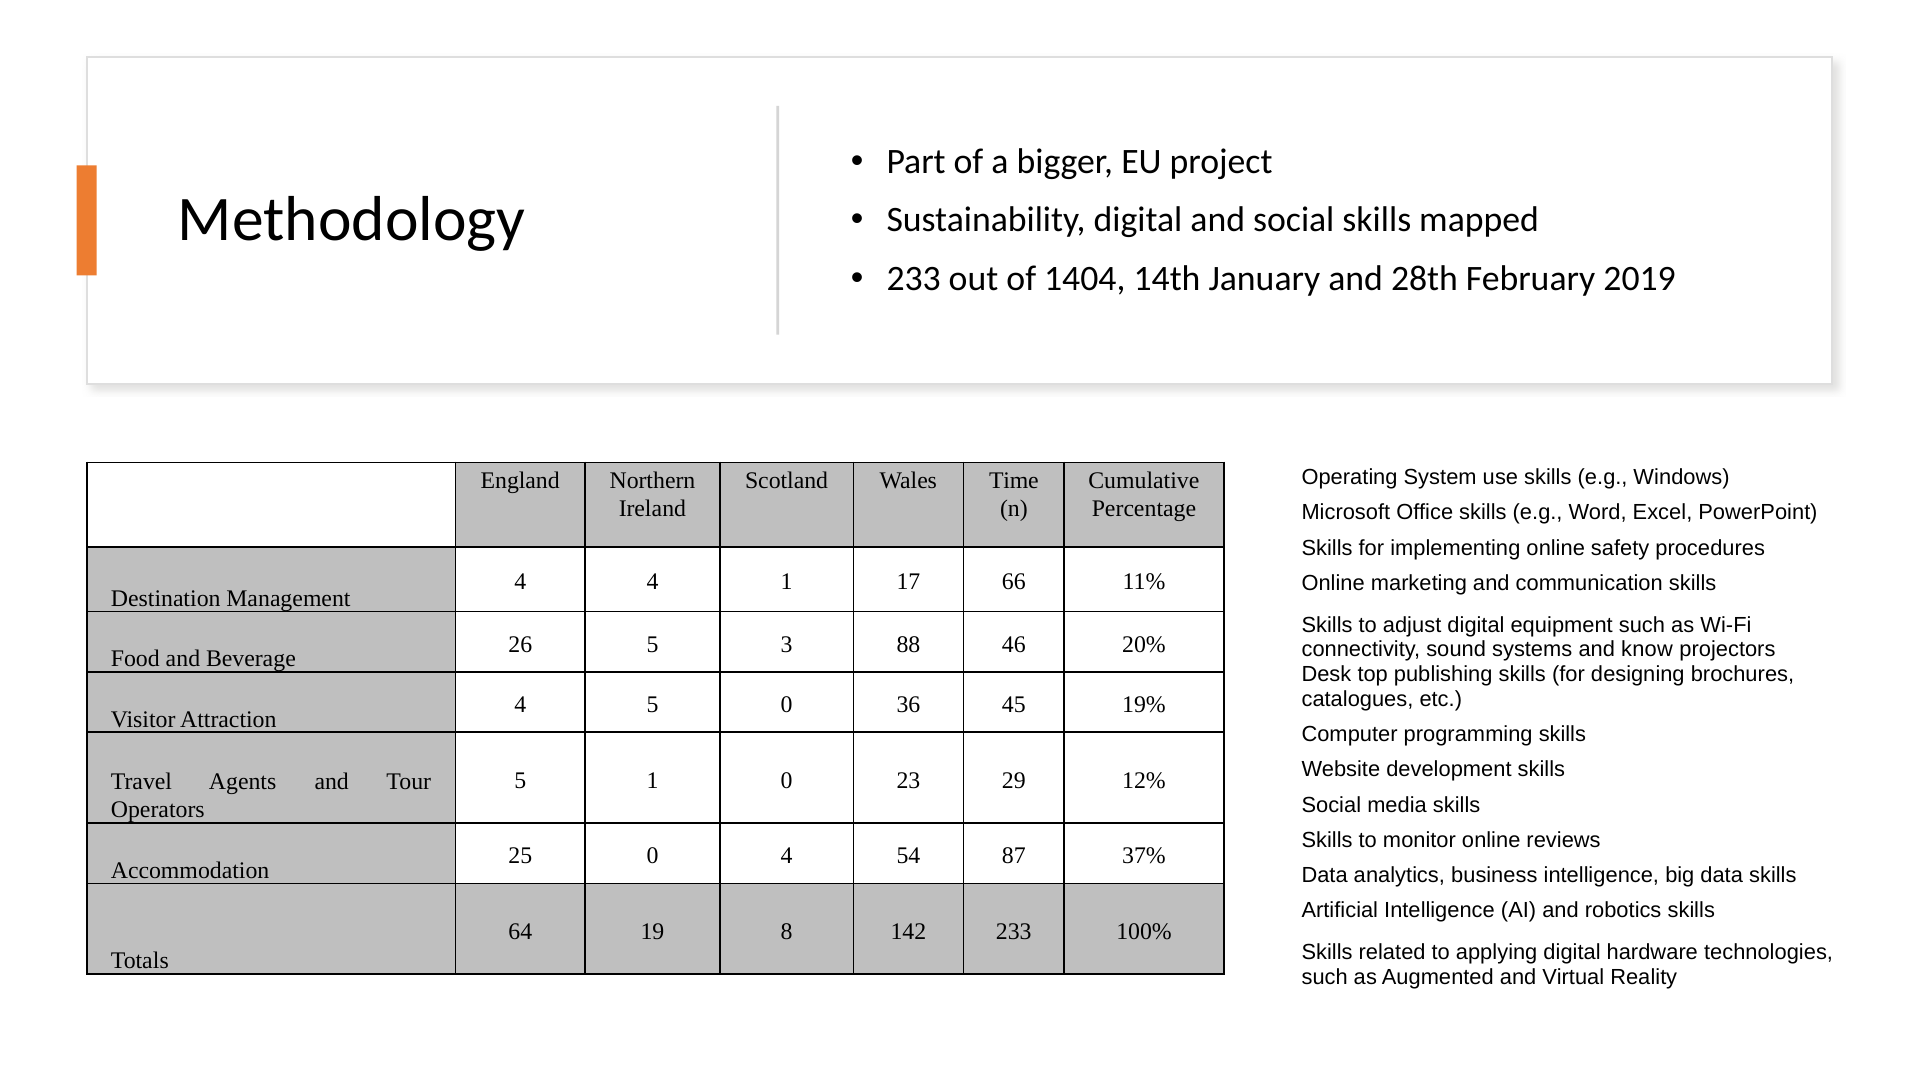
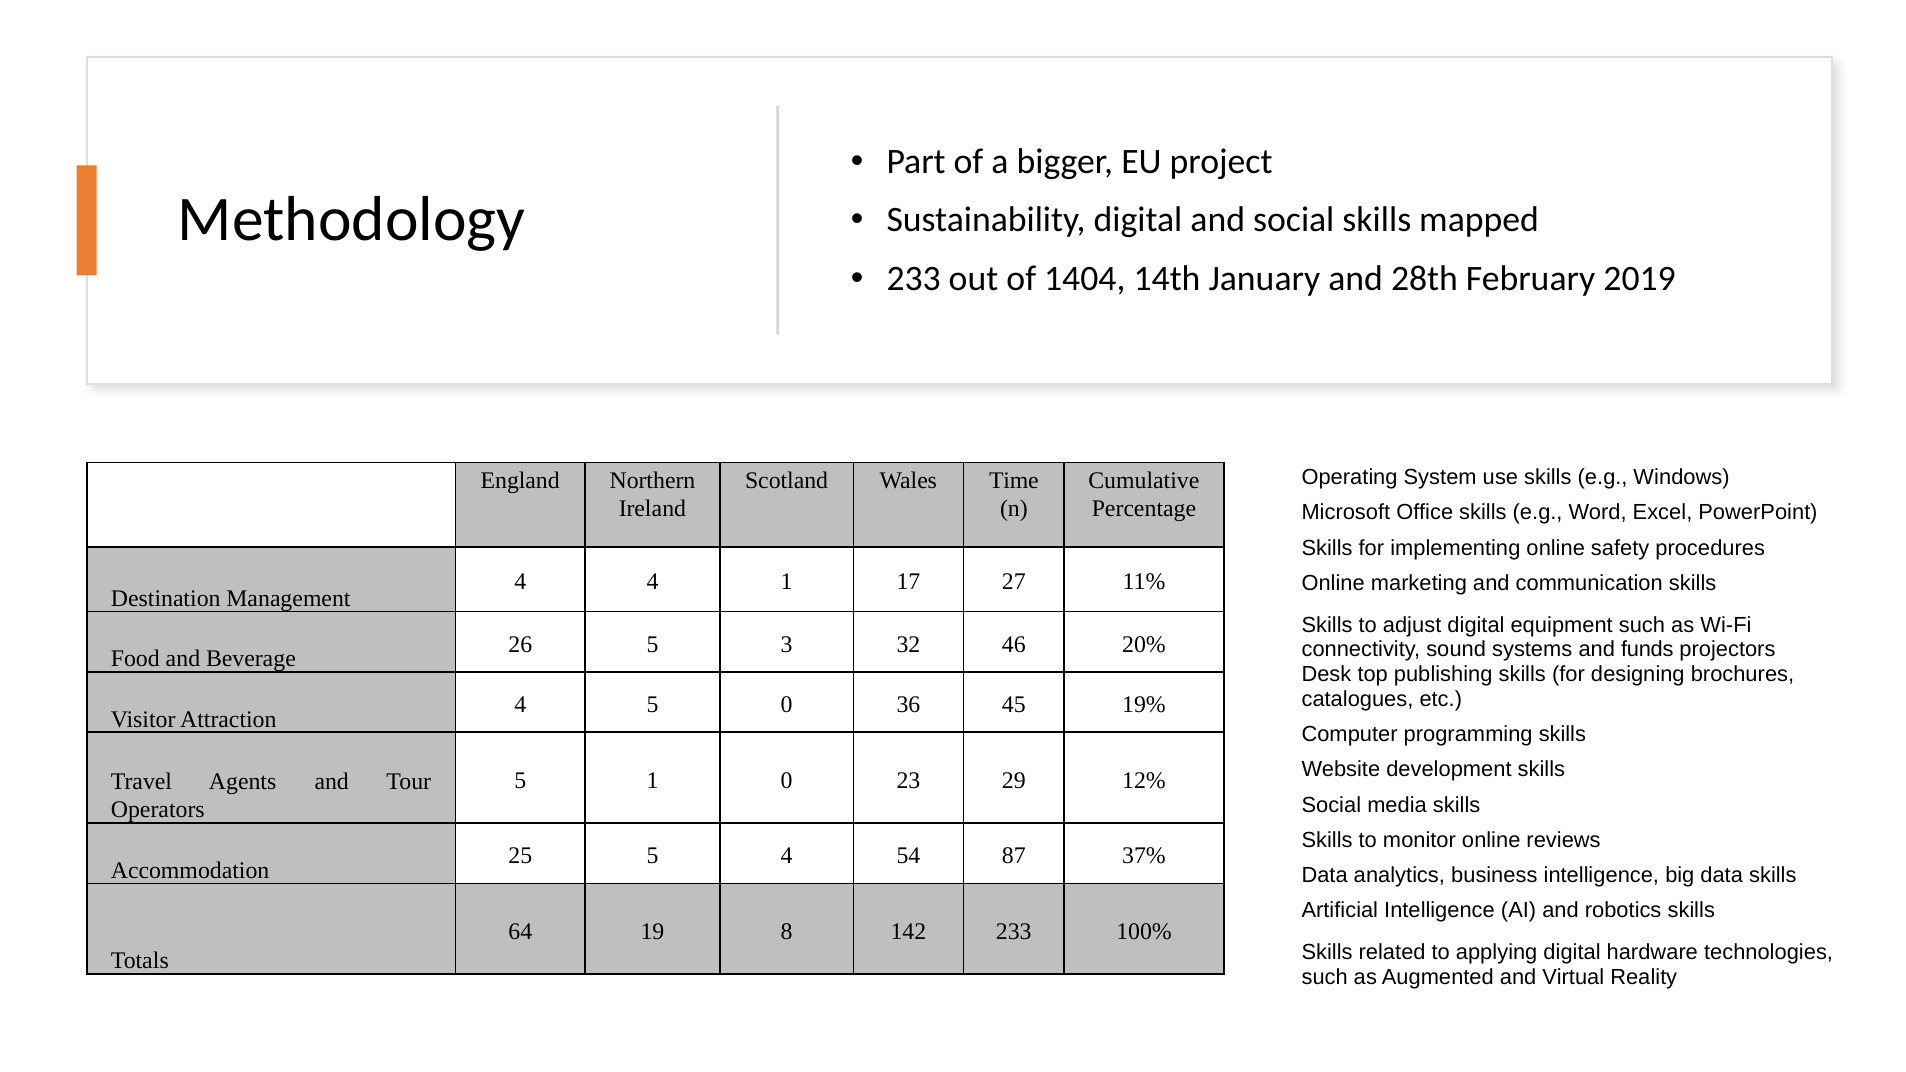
66: 66 -> 27
88: 88 -> 32
know: know -> funds
25 0: 0 -> 5
